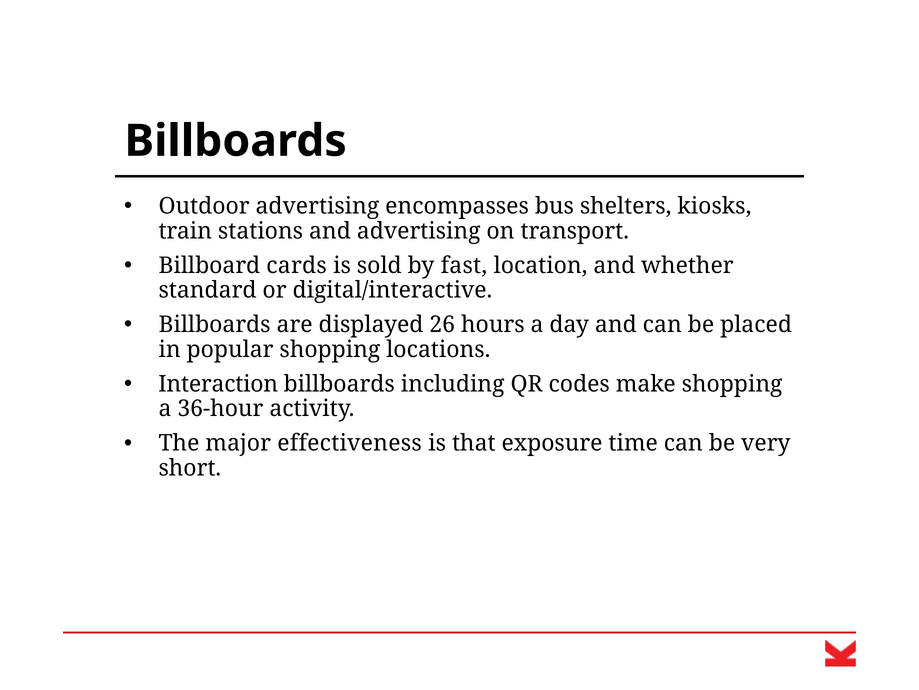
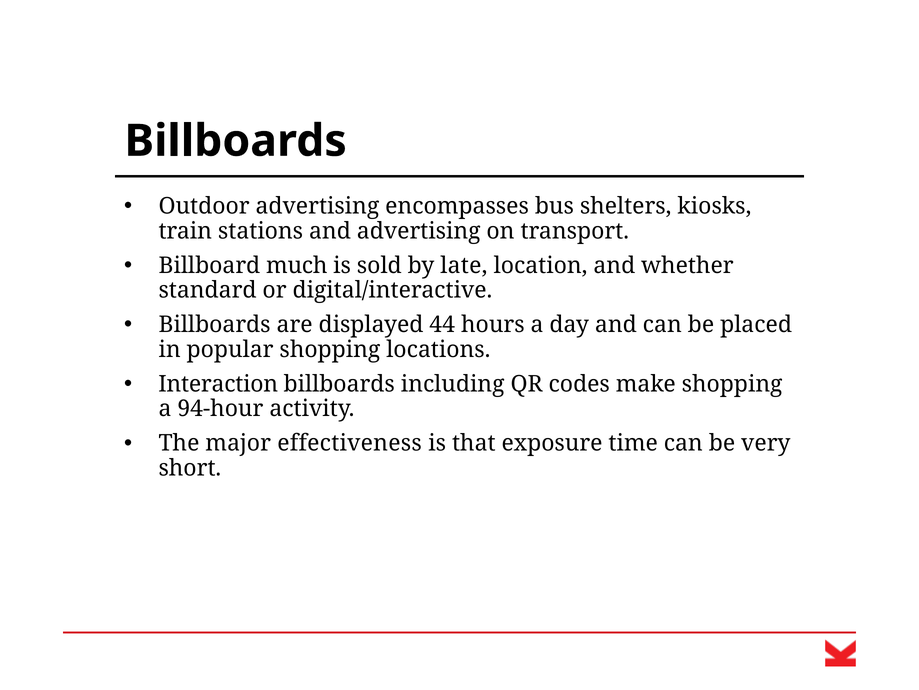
cards: cards -> much
fast: fast -> late
26: 26 -> 44
36-hour: 36-hour -> 94-hour
